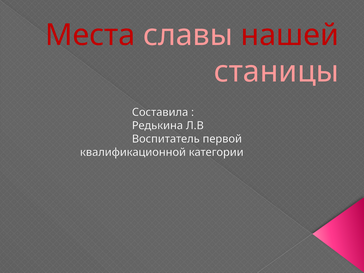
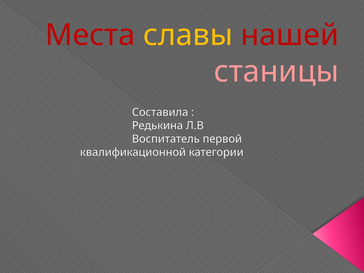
славы colour: pink -> yellow
